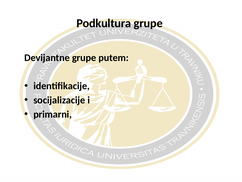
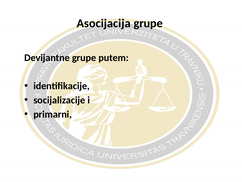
Podkultura: Podkultura -> Asocijacija
